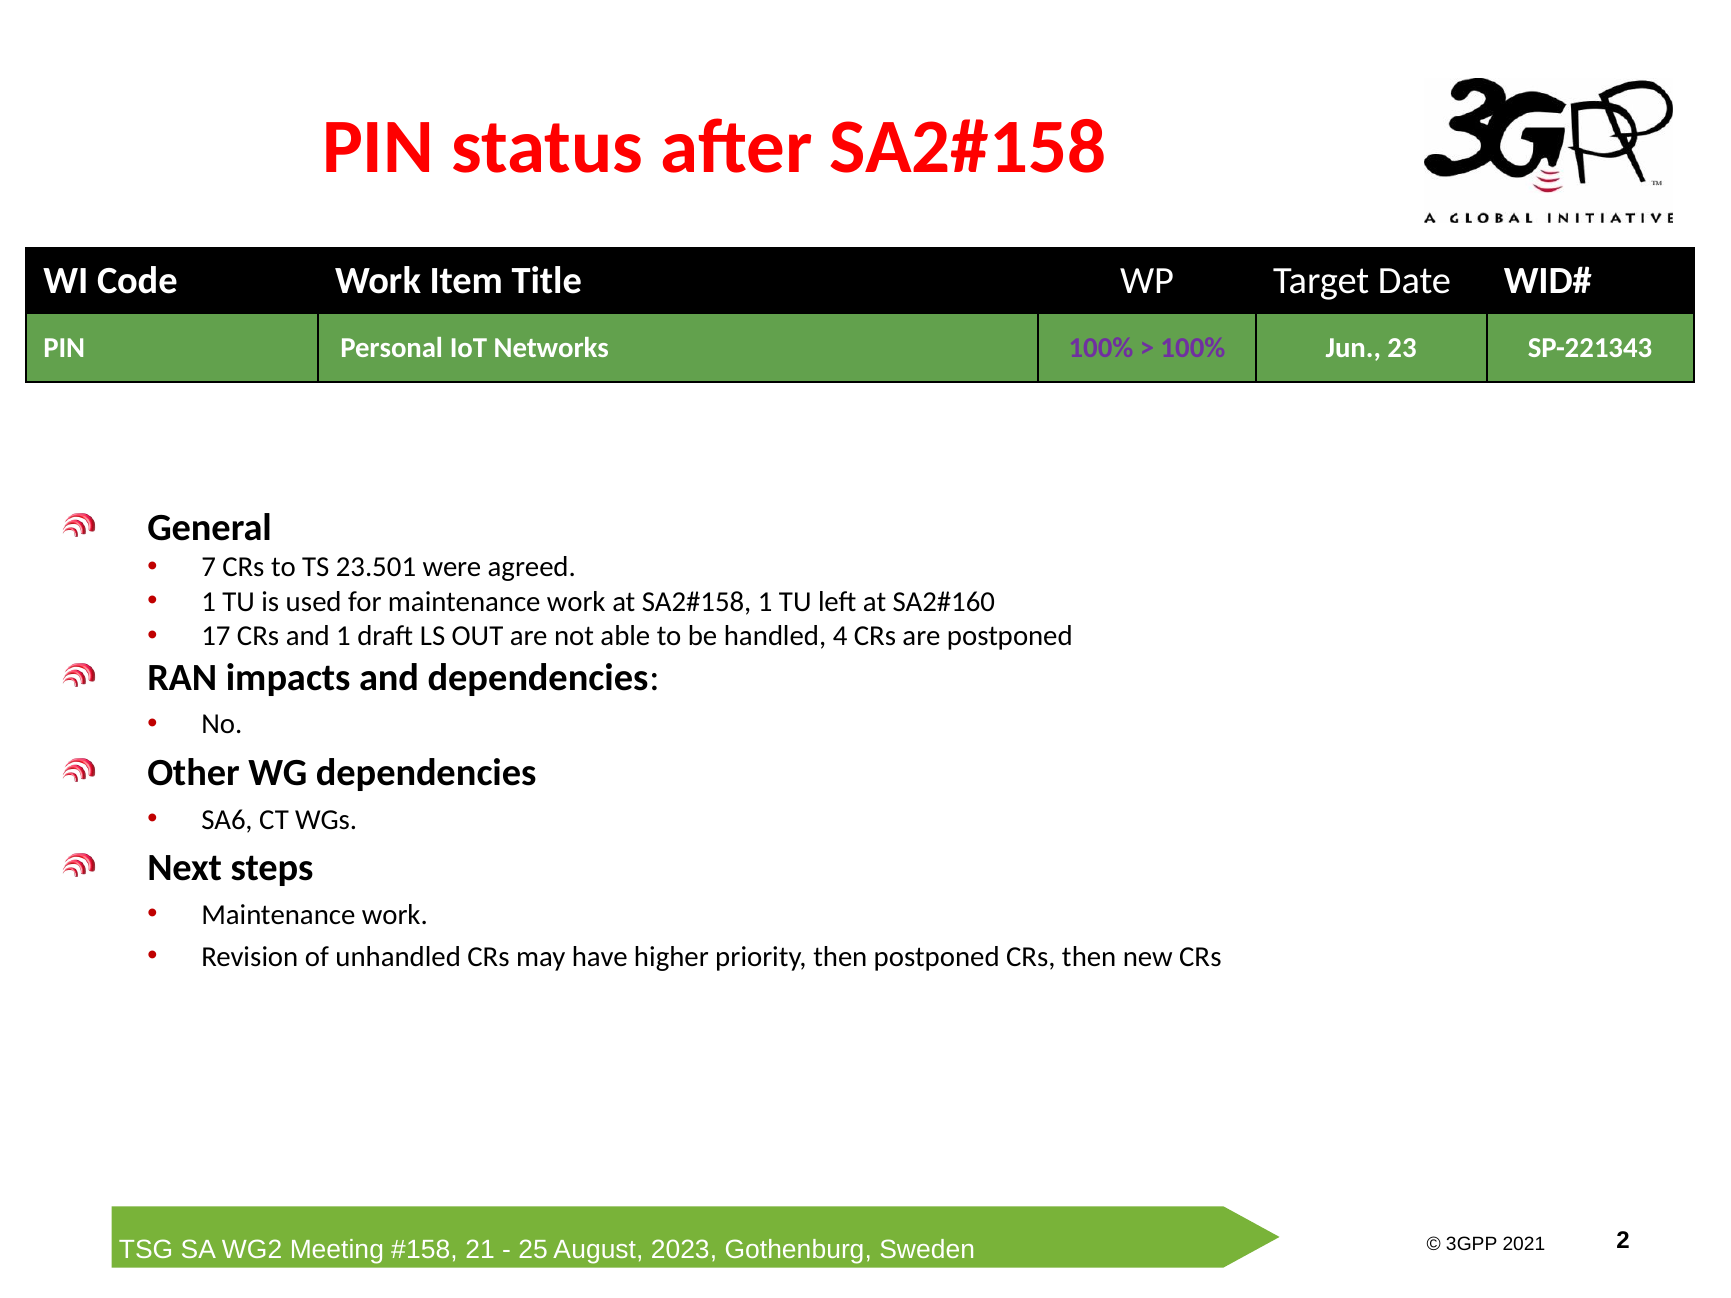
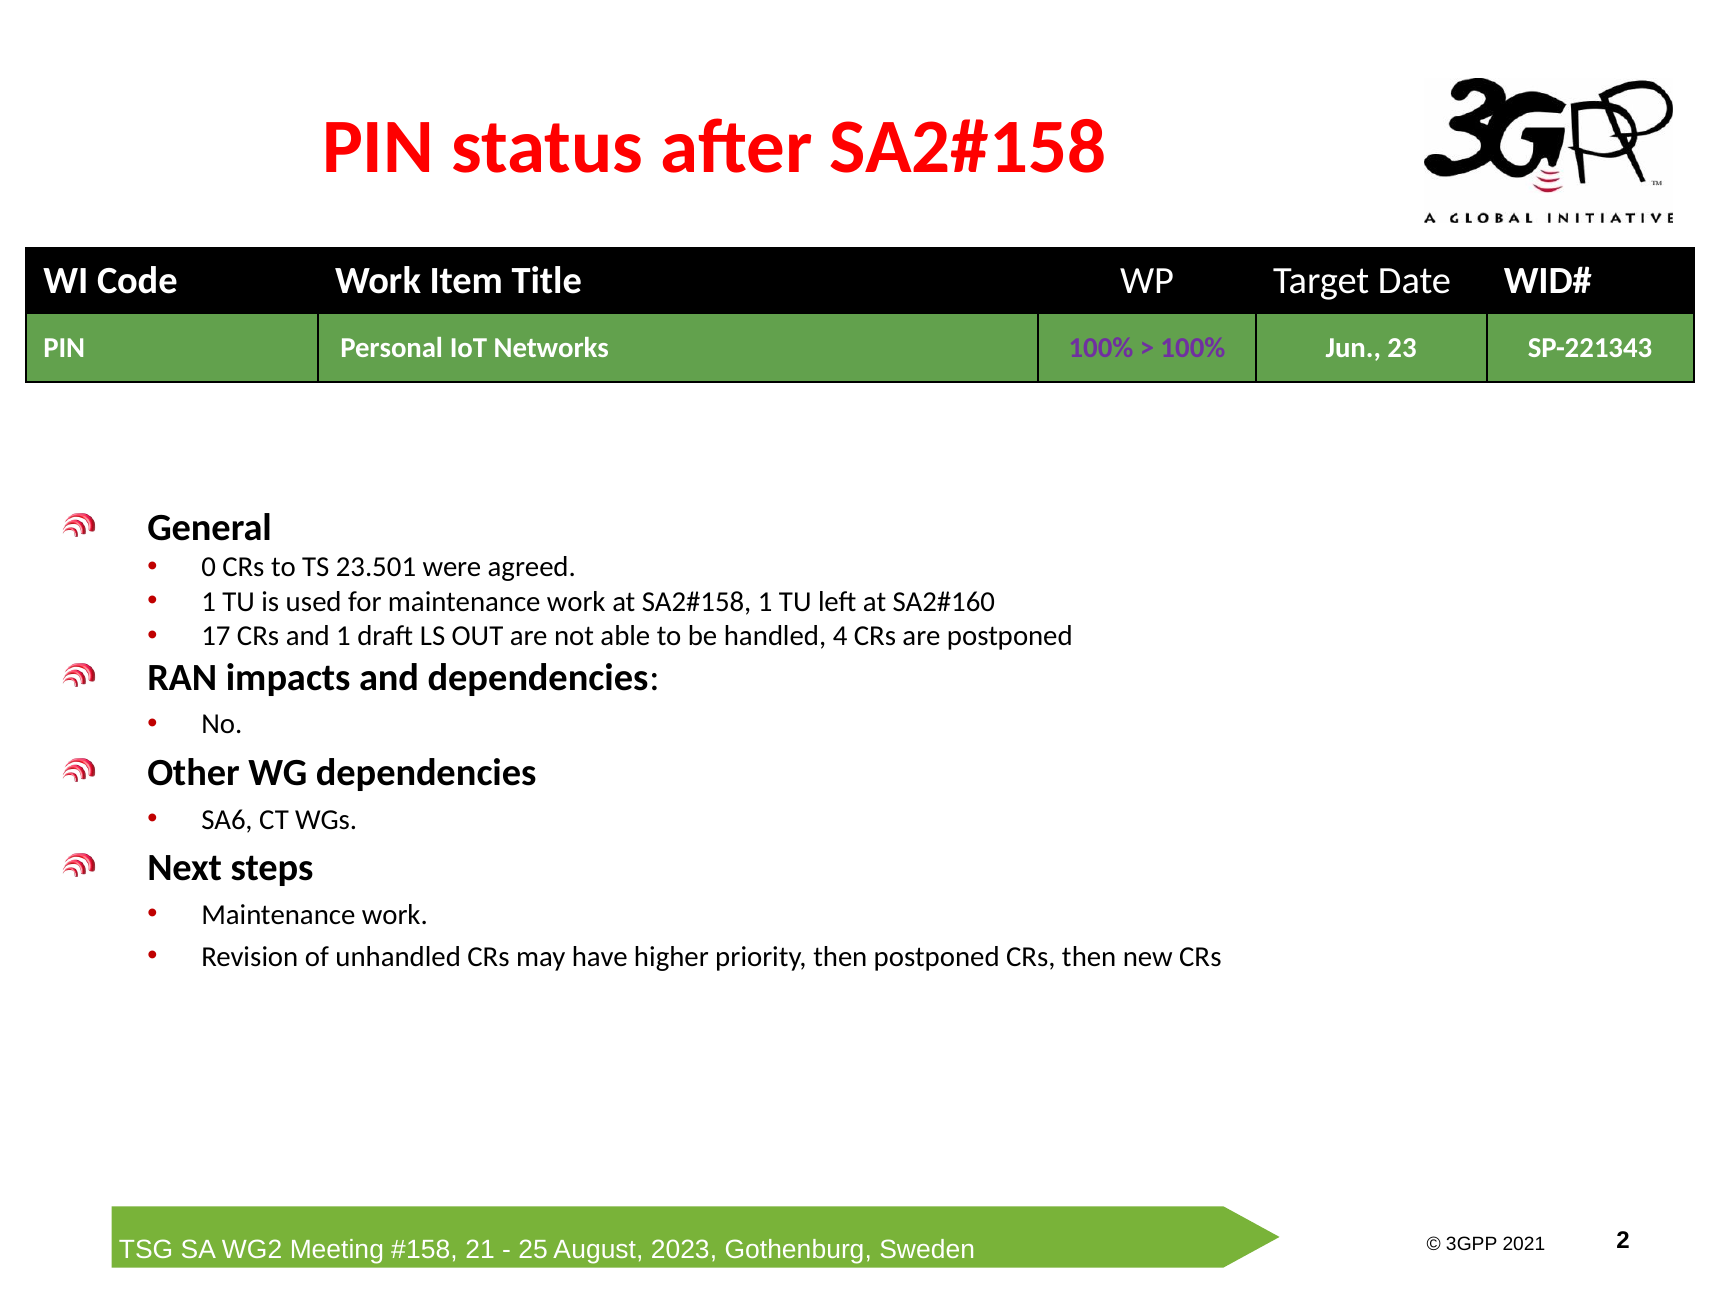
7: 7 -> 0
